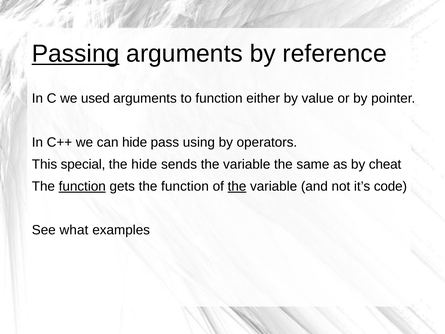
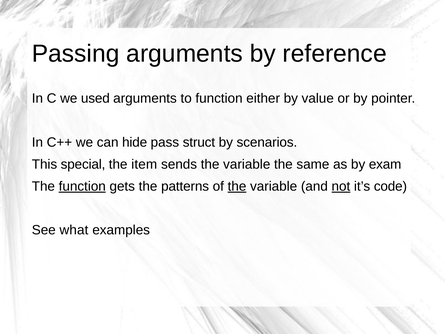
Passing underline: present -> none
using: using -> struct
operators: operators -> scenarios
the hide: hide -> item
cheat: cheat -> exam
gets the function: function -> patterns
not underline: none -> present
